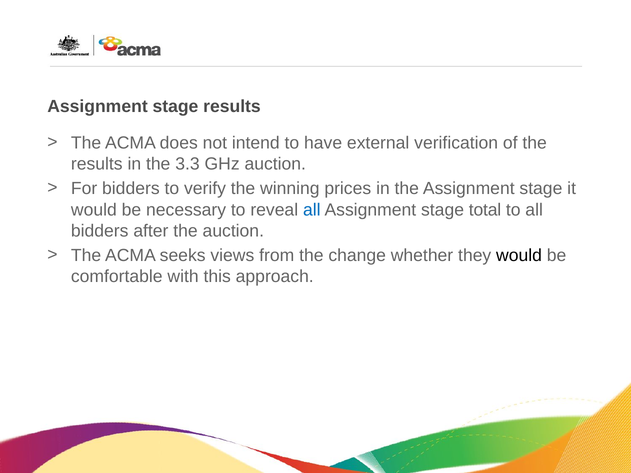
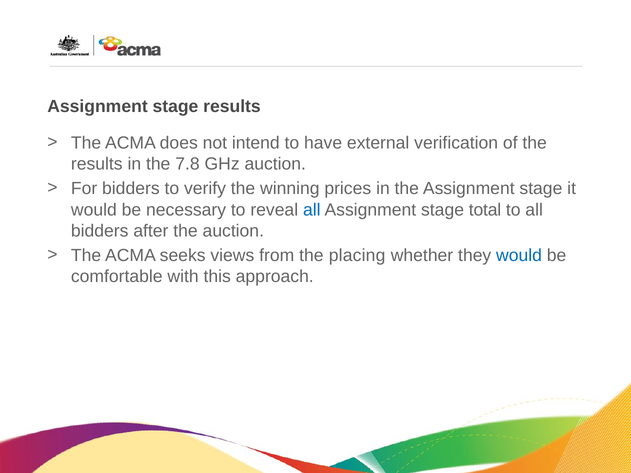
3.3: 3.3 -> 7.8
change: change -> placing
would at (519, 255) colour: black -> blue
